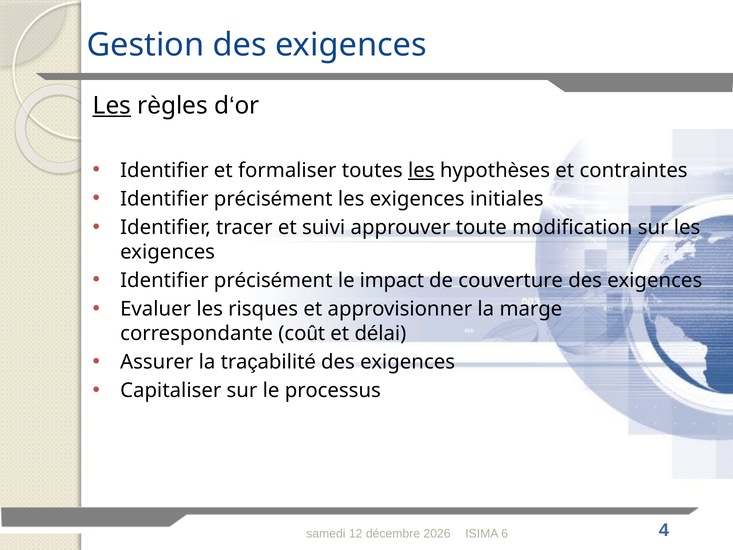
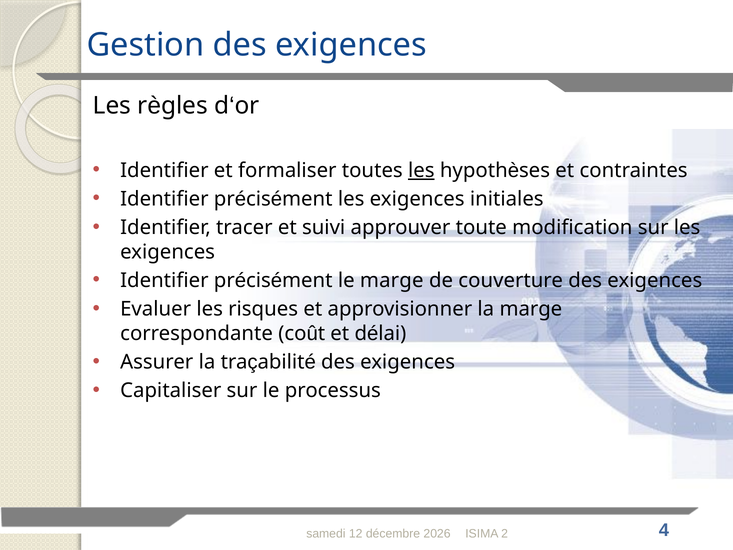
Les at (112, 105) underline: present -> none
le impact: impact -> marge
6: 6 -> 2
